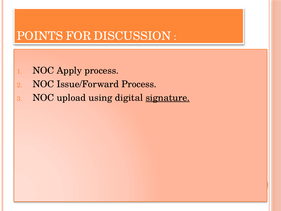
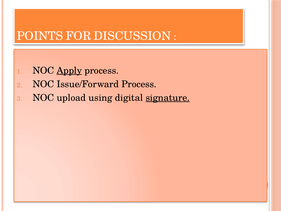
Apply underline: none -> present
